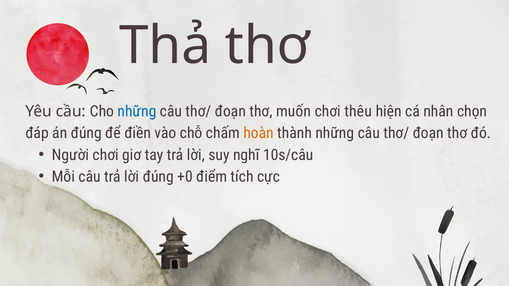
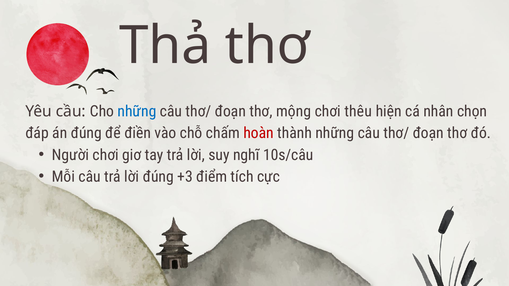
muốn: muốn -> mộng
hoàn colour: orange -> red
+0: +0 -> +3
